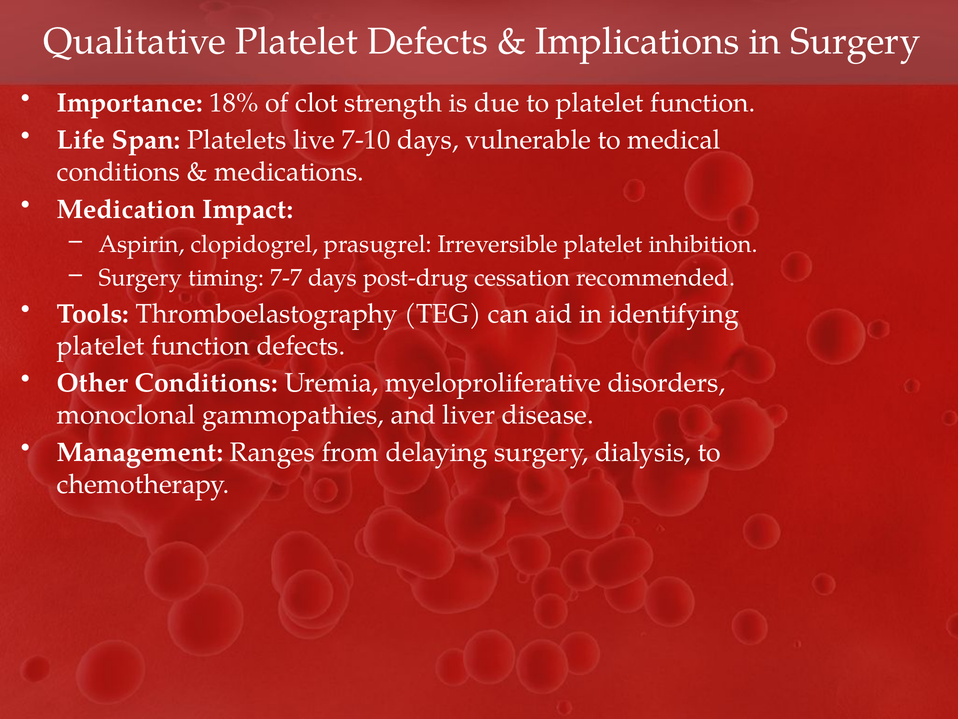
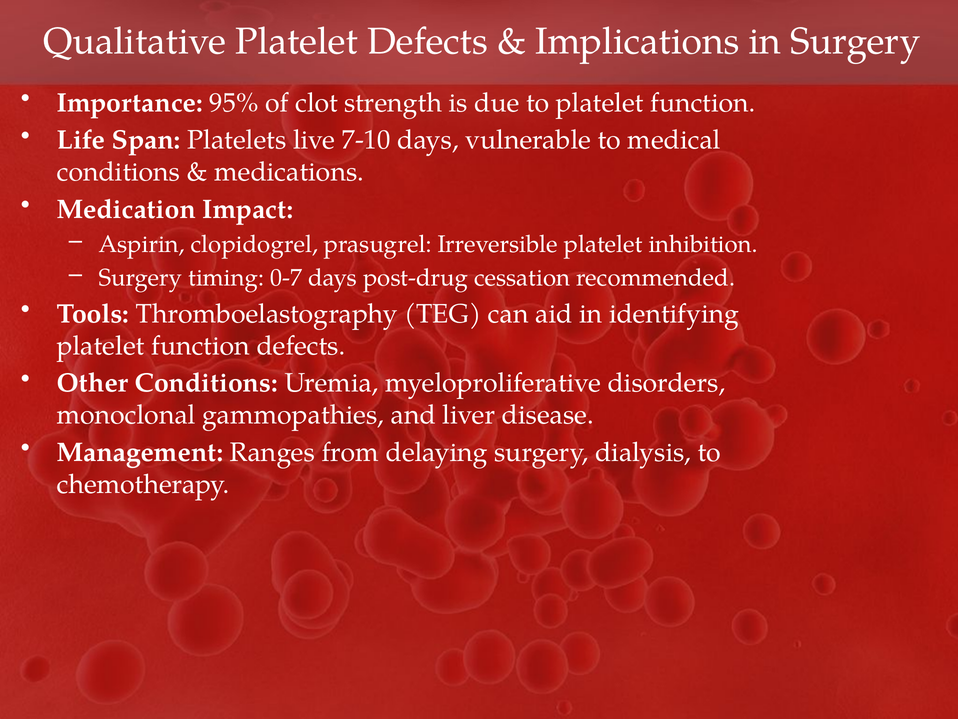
18%: 18% -> 95%
7-7: 7-7 -> 0-7
